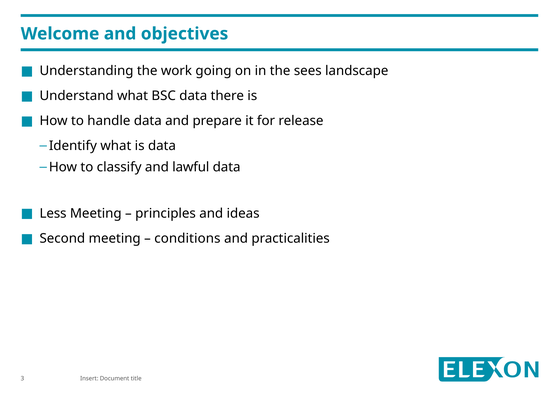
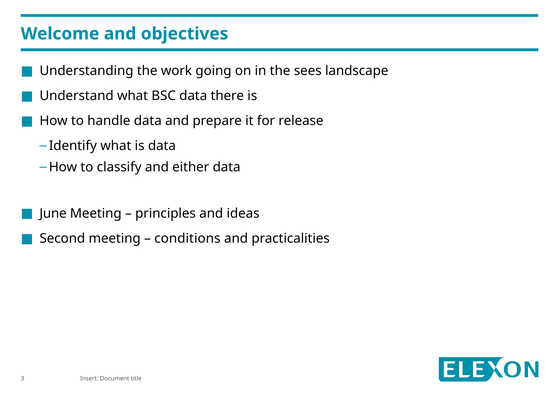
lawful: lawful -> either
Less: Less -> June
